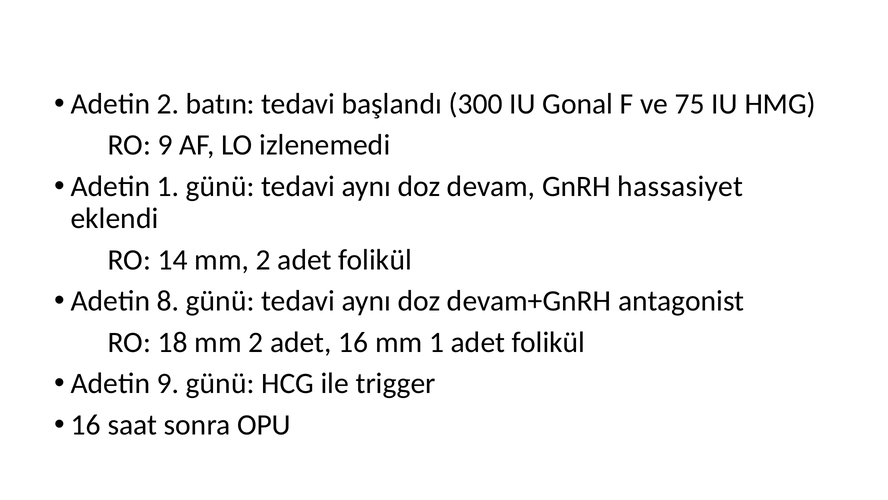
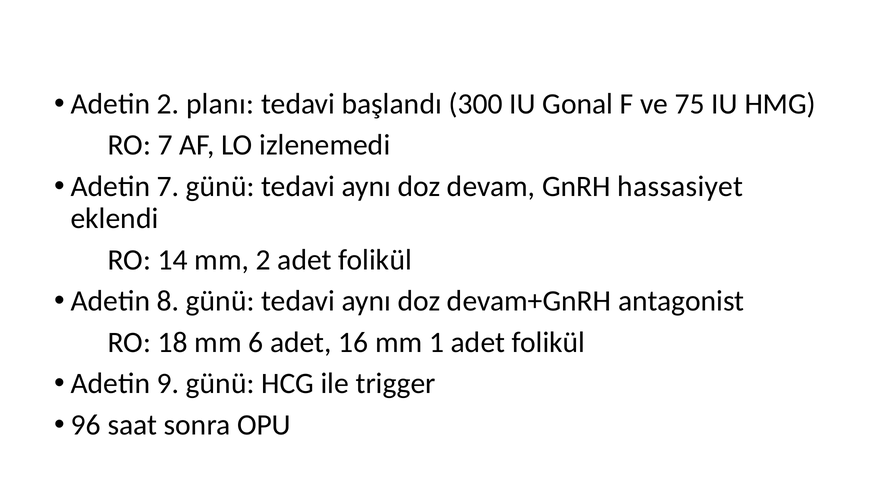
batın: batın -> planı
RO 9: 9 -> 7
Adetin 1: 1 -> 7
18 mm 2: 2 -> 6
16 at (86, 424): 16 -> 96
